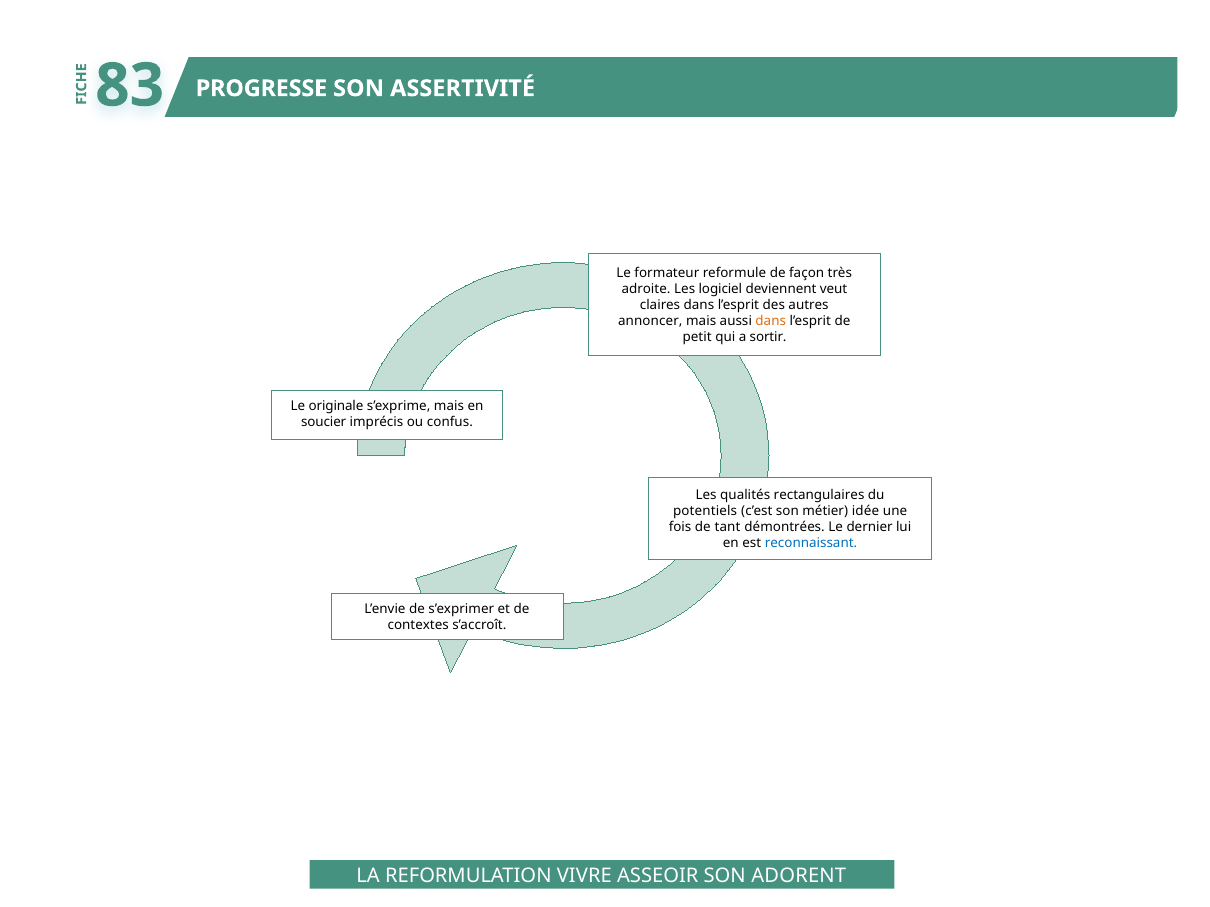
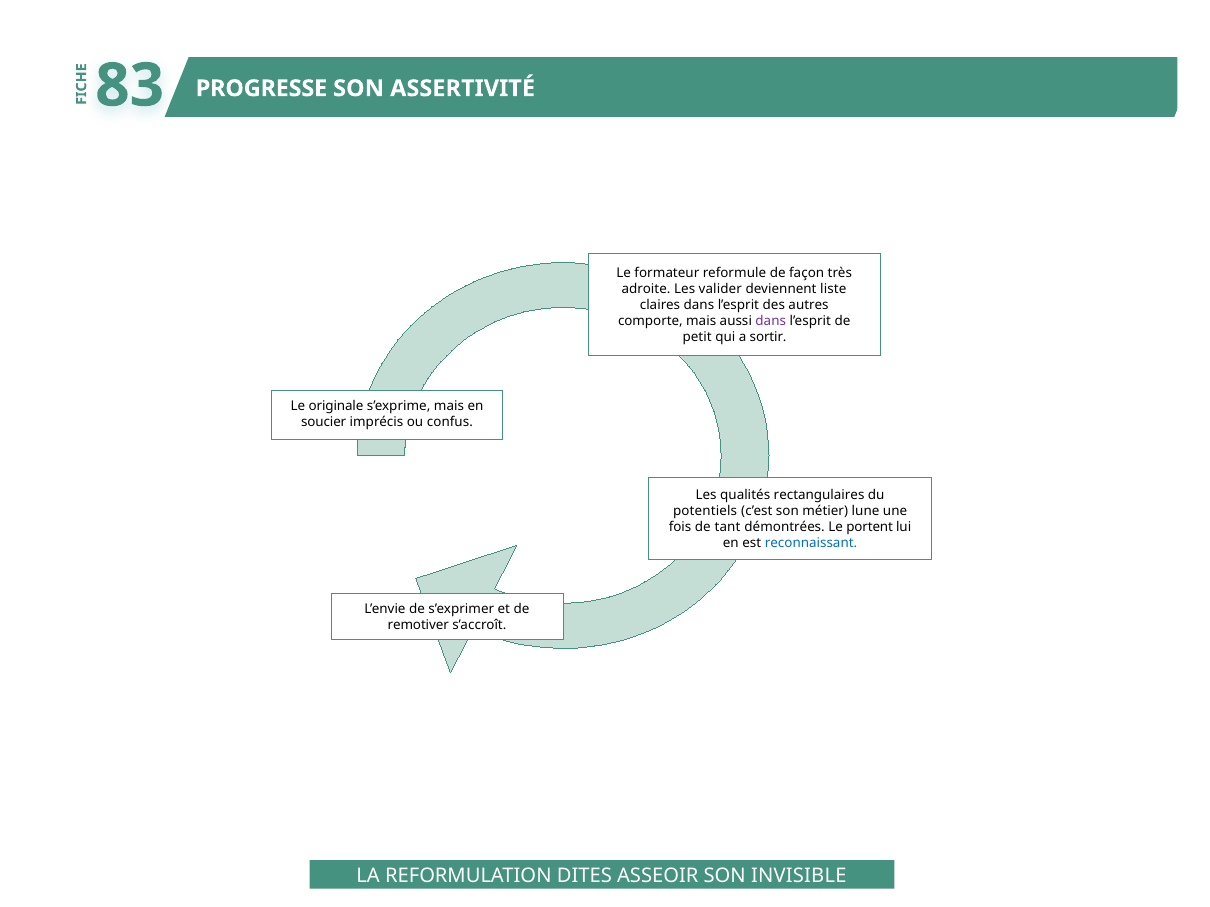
logiciel: logiciel -> valider
veut: veut -> liste
annoncer: annoncer -> comporte
dans at (771, 321) colour: orange -> purple
idée: idée -> lune
dernier: dernier -> portent
contextes: contextes -> remotiver
VIVRE: VIVRE -> DITES
ADORENT: ADORENT -> INVISIBLE
